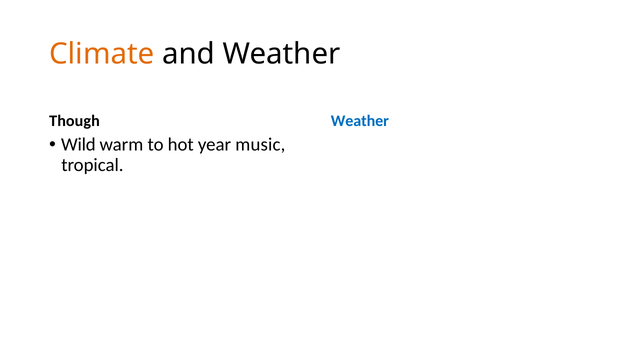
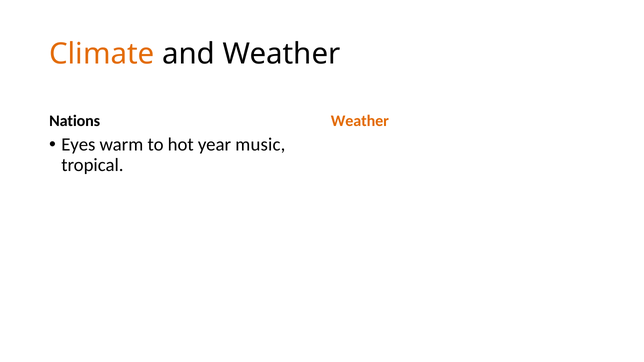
Though: Though -> Nations
Weather at (360, 121) colour: blue -> orange
Wild: Wild -> Eyes
